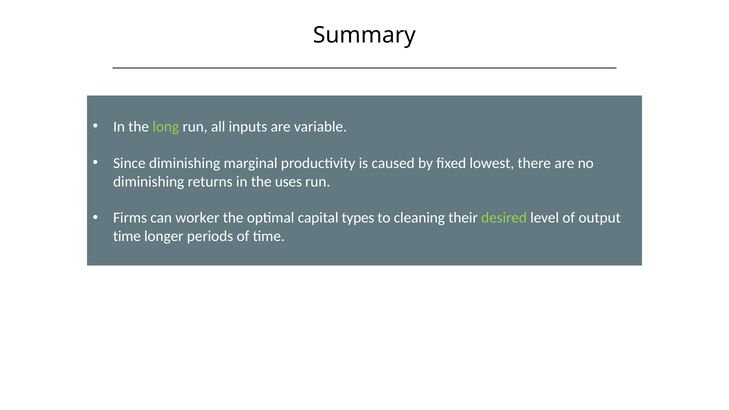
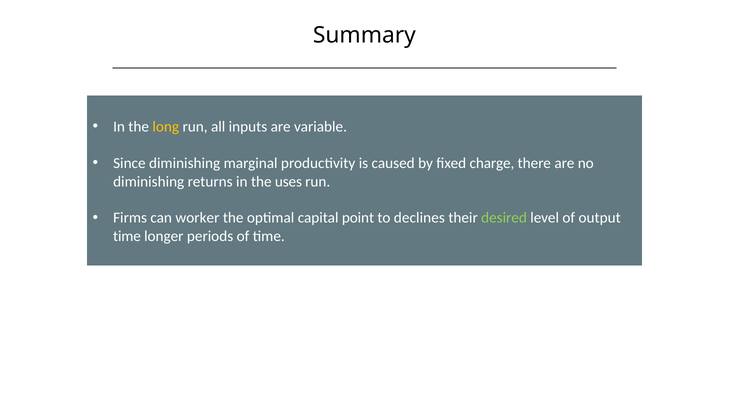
long colour: light green -> yellow
lowest: lowest -> charge
types: types -> point
cleaning: cleaning -> declines
